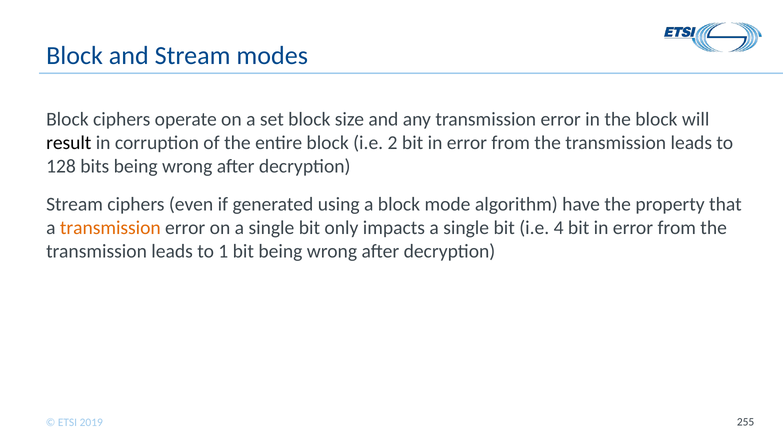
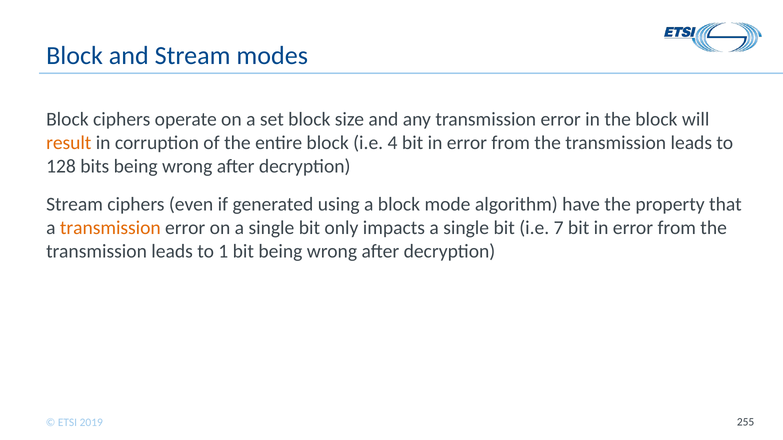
result colour: black -> orange
2: 2 -> 4
4: 4 -> 7
